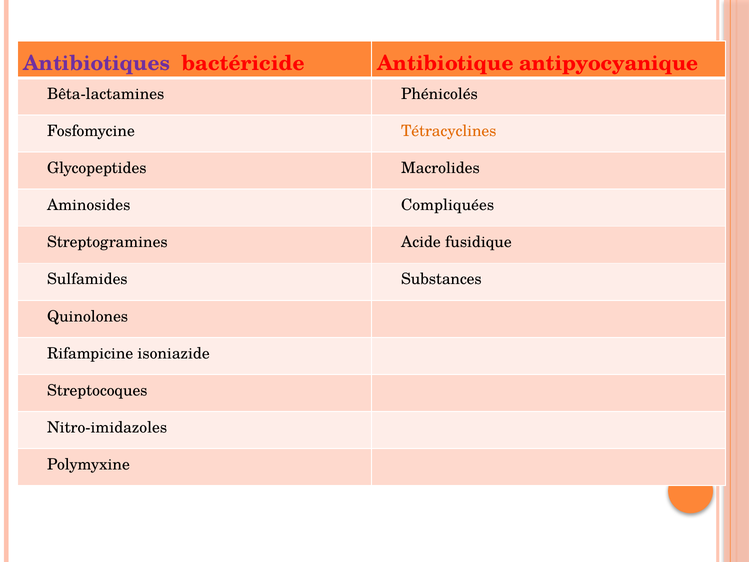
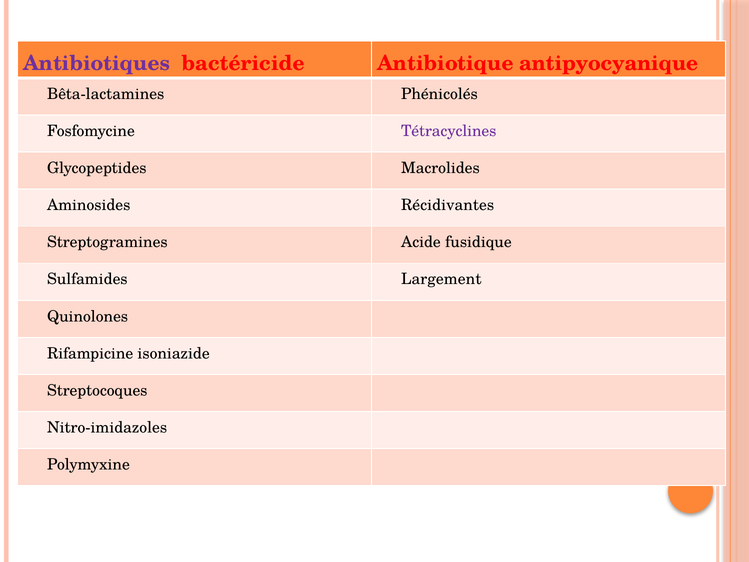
Tétracyclines colour: orange -> purple
Compliquées: Compliquées -> Récidivantes
Substances: Substances -> Largement
